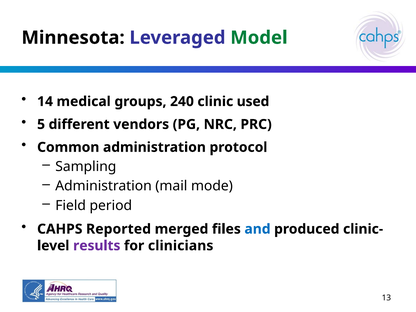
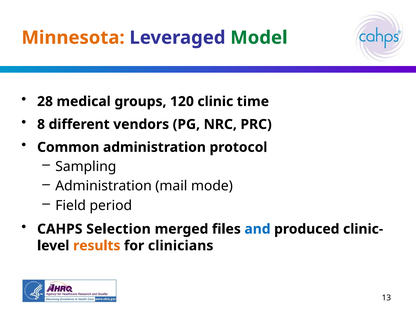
Minnesota colour: black -> orange
14: 14 -> 28
240: 240 -> 120
used: used -> time
5: 5 -> 8
Reported: Reported -> Selection
results colour: purple -> orange
